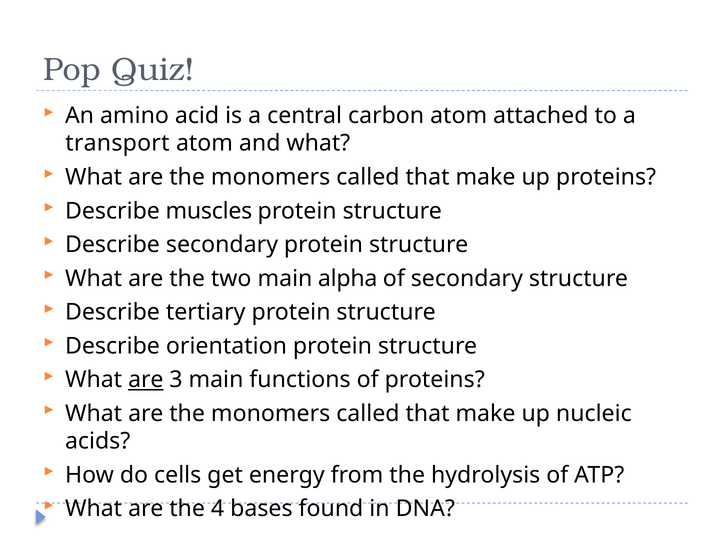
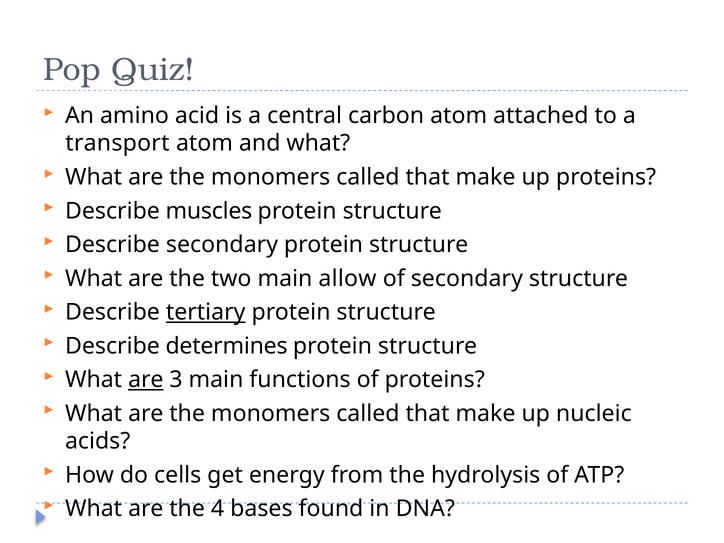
alpha: alpha -> allow
tertiary underline: none -> present
orientation: orientation -> determines
